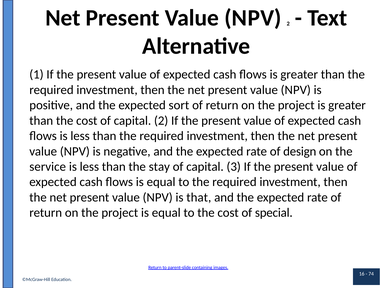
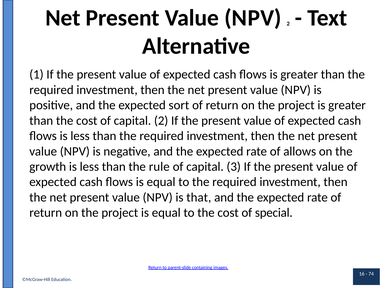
design: design -> allows
service: service -> growth
stay: stay -> rule
